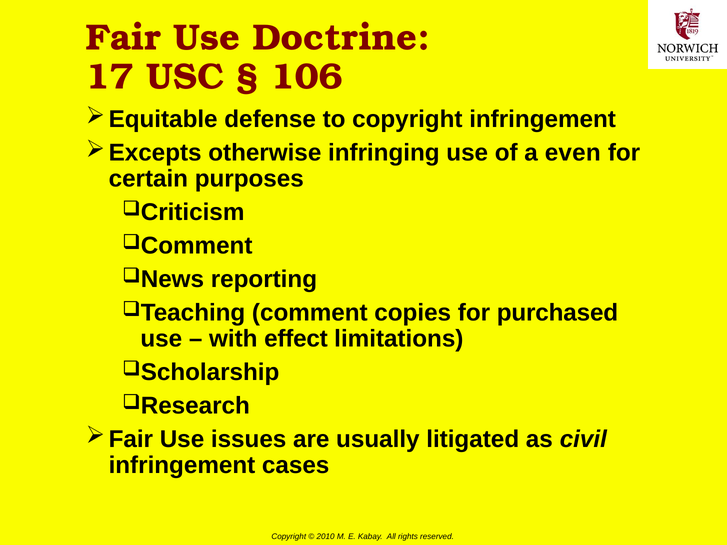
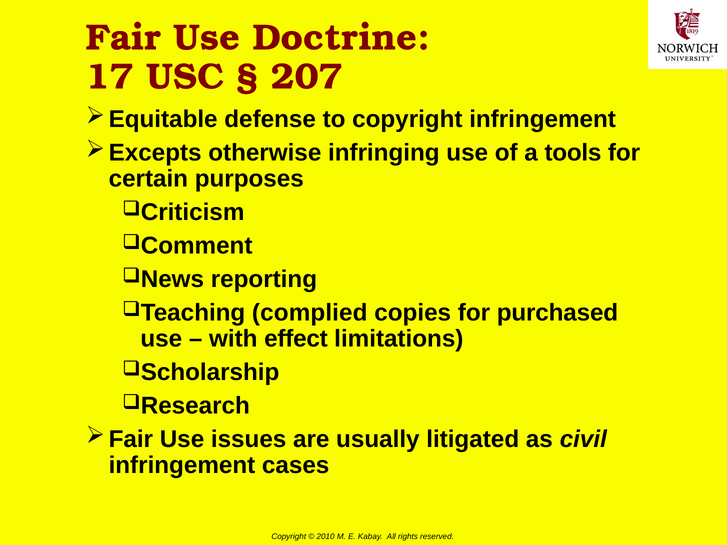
106: 106 -> 207
even: even -> tools
comment: comment -> complied
